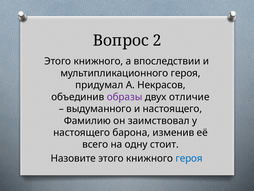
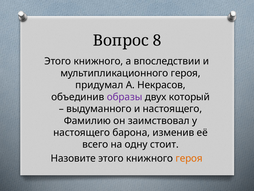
2: 2 -> 8
отличие: отличие -> который
героя at (189, 158) colour: blue -> orange
